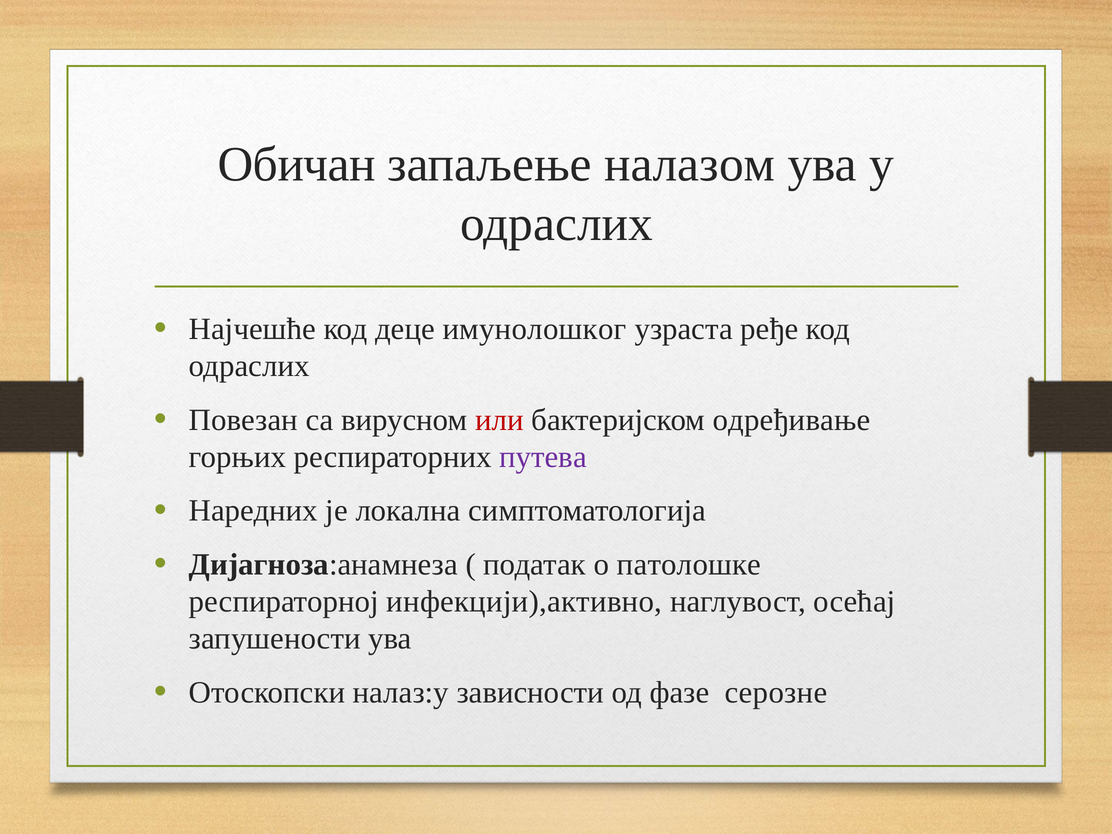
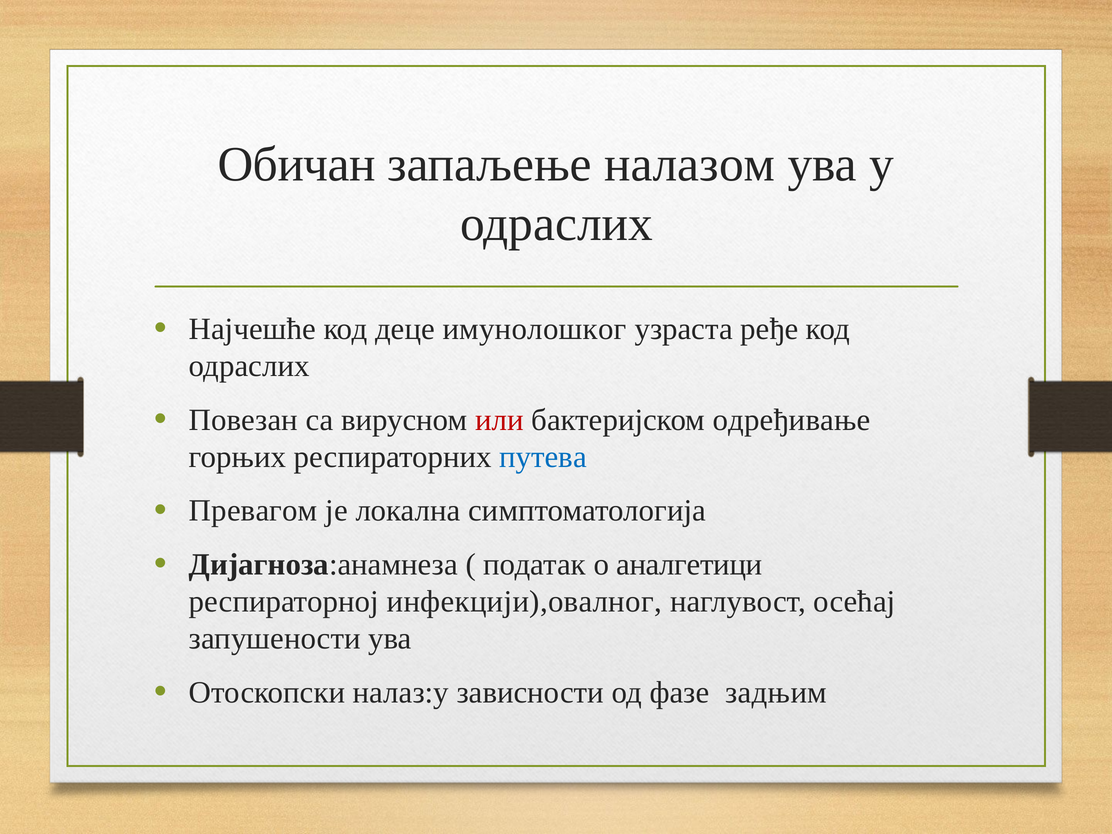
путева colour: purple -> blue
Наредних: Наредних -> Превагом
патолошке: патолошке -> аналгетици
инфекцији),активно: инфекцији),активно -> инфекцији),овалног
серозне: серозне -> задњим
